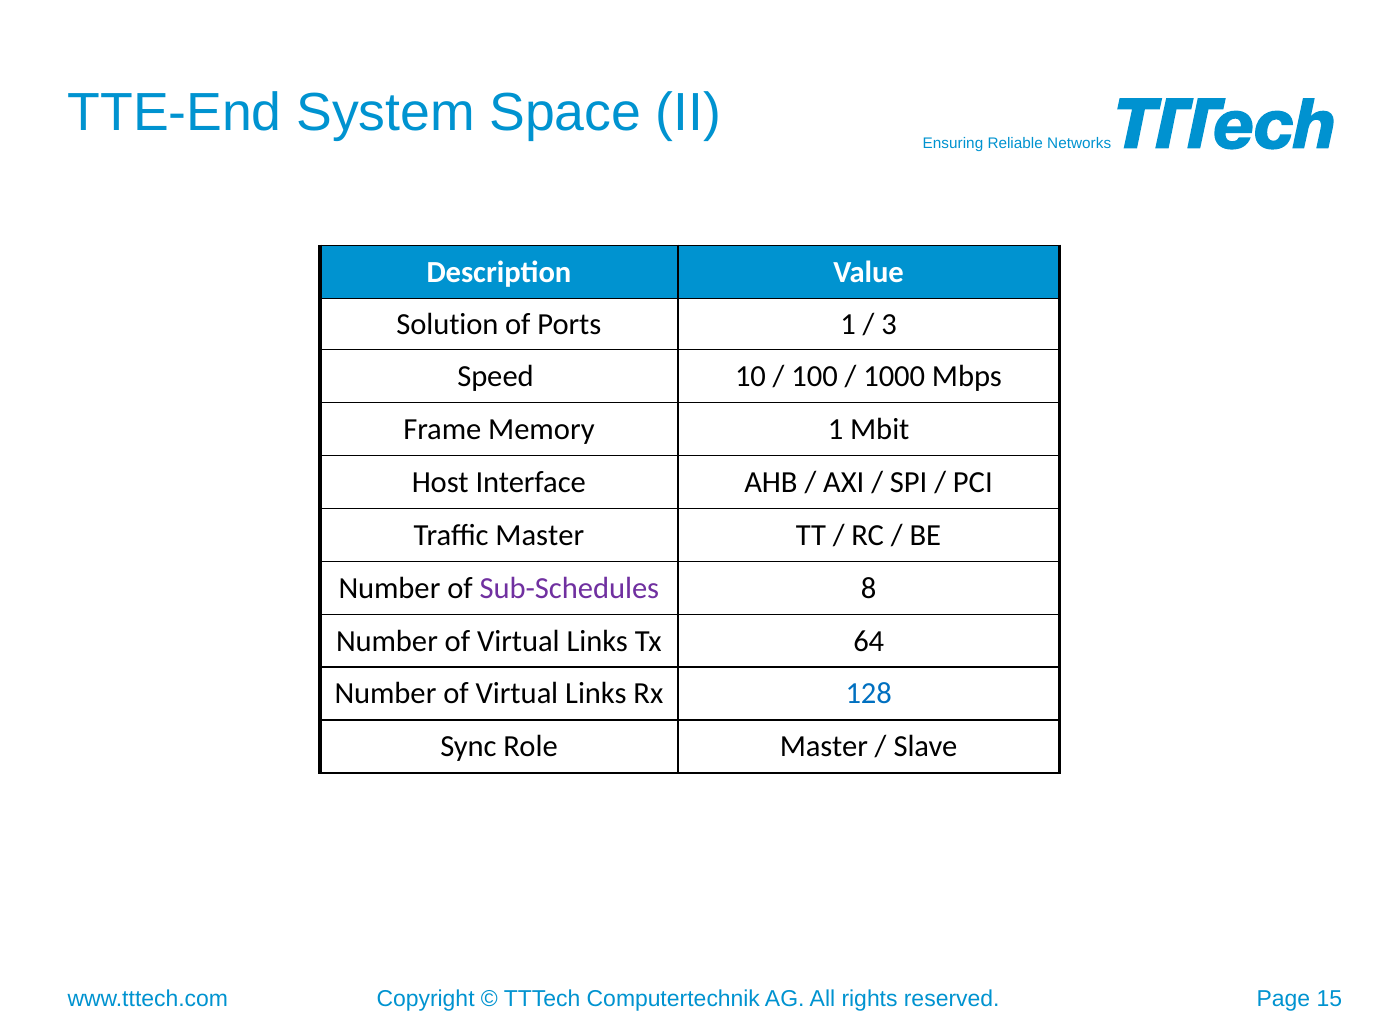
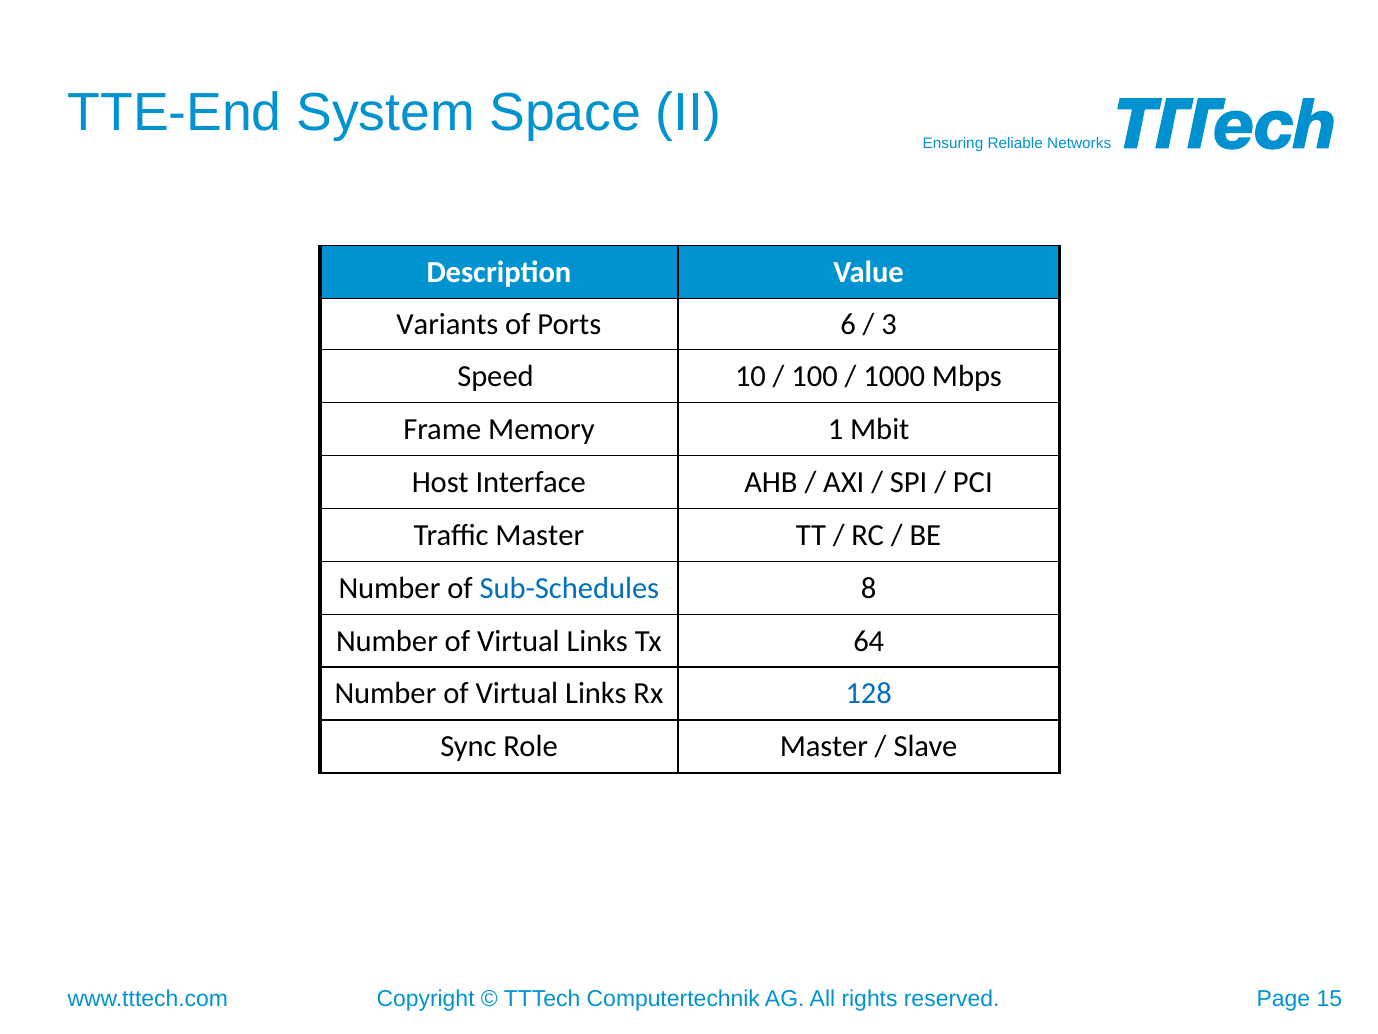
Solution: Solution -> Variants
Ports 1: 1 -> 6
Sub-Schedules colour: purple -> blue
